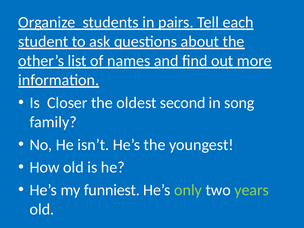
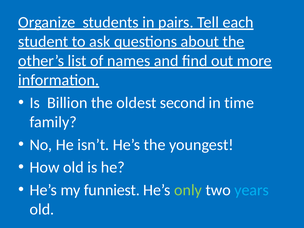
Closer: Closer -> Billion
song: song -> time
years colour: light green -> light blue
